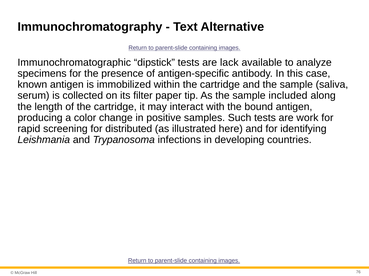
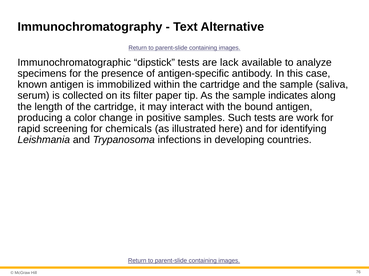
included: included -> indicates
distributed: distributed -> chemicals
